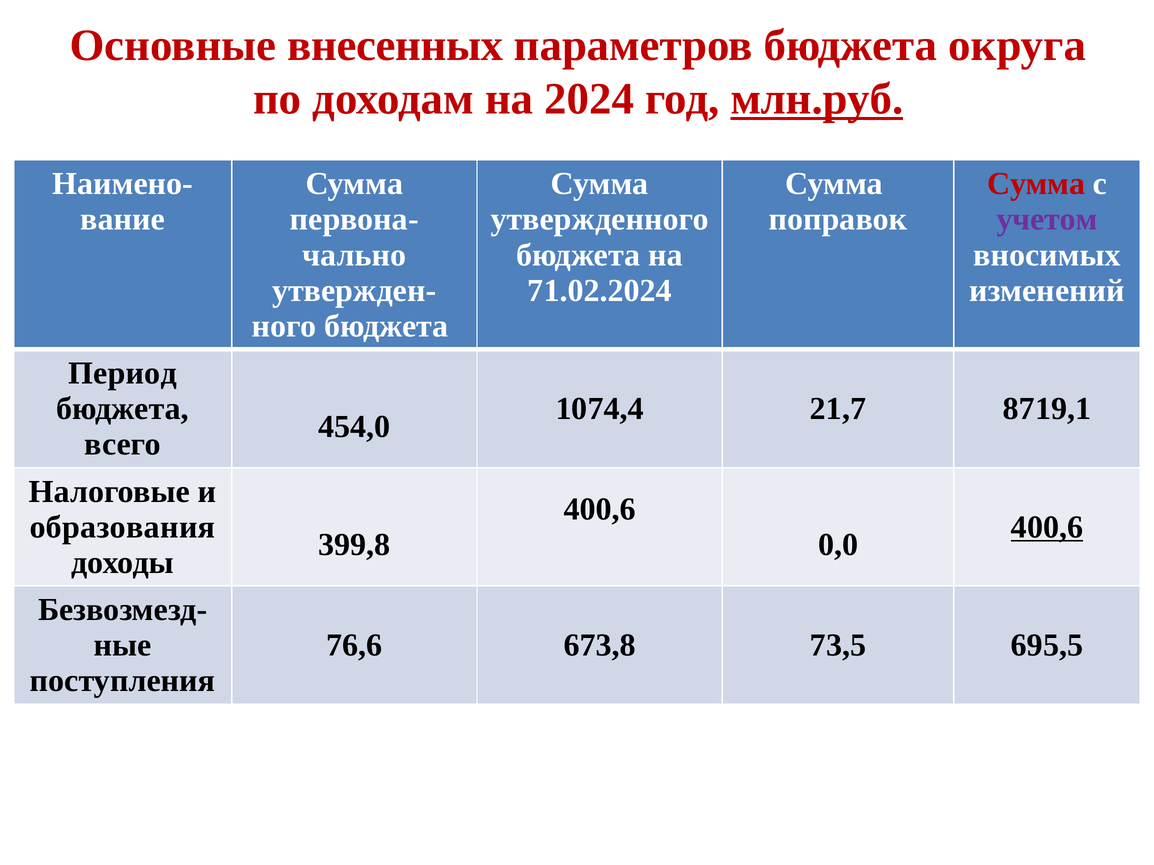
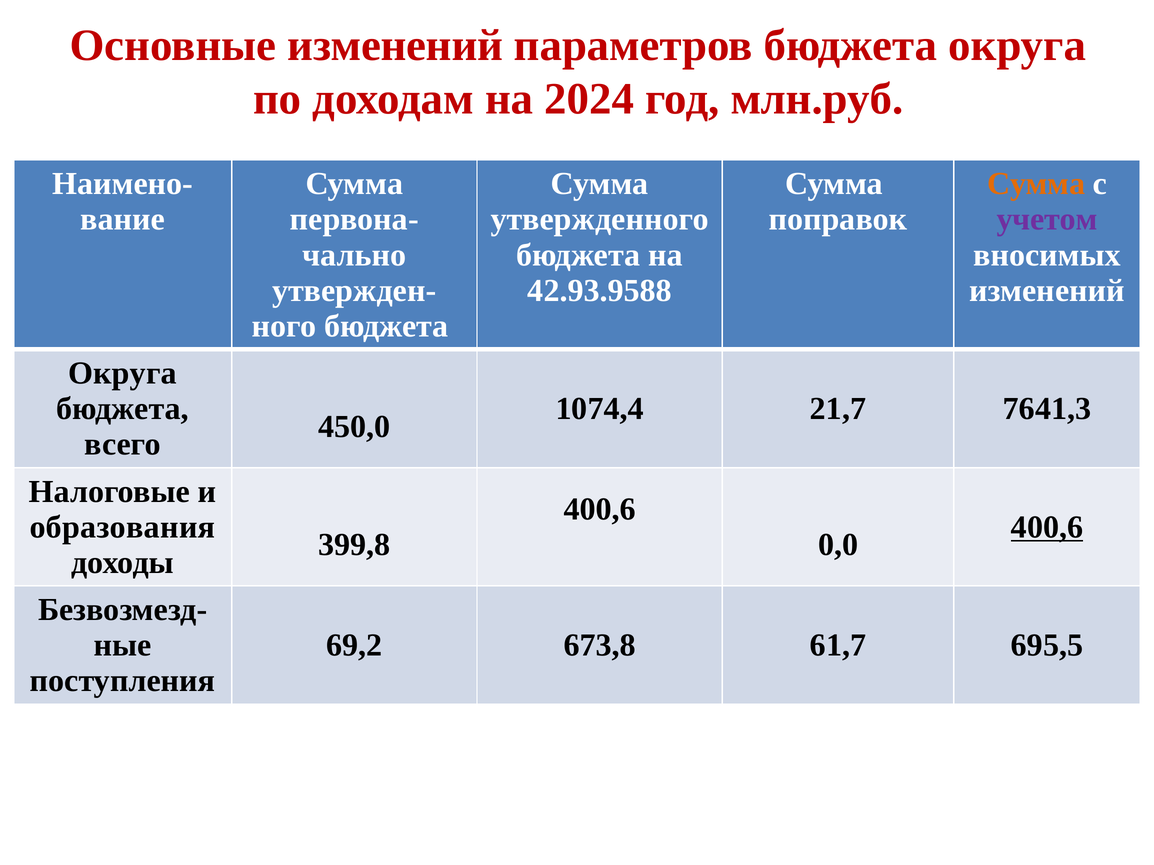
Основные внесенных: внесенных -> изменений
млн.руб underline: present -> none
Сумма at (1036, 184) colour: red -> orange
71.02.2024: 71.02.2024 -> 42.93.9588
Период at (123, 373): Период -> Округа
8719,1: 8719,1 -> 7641,3
454,0: 454,0 -> 450,0
76,6: 76,6 -> 69,2
73,5: 73,5 -> 61,7
